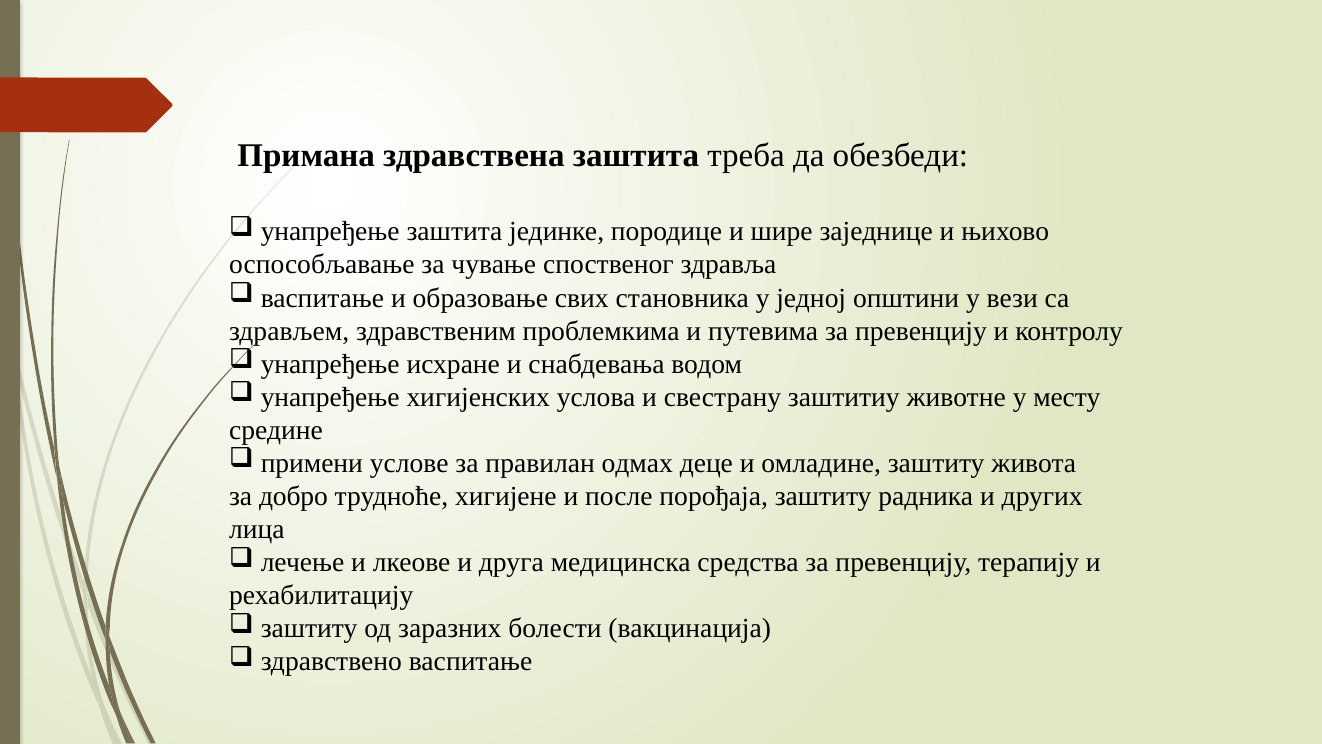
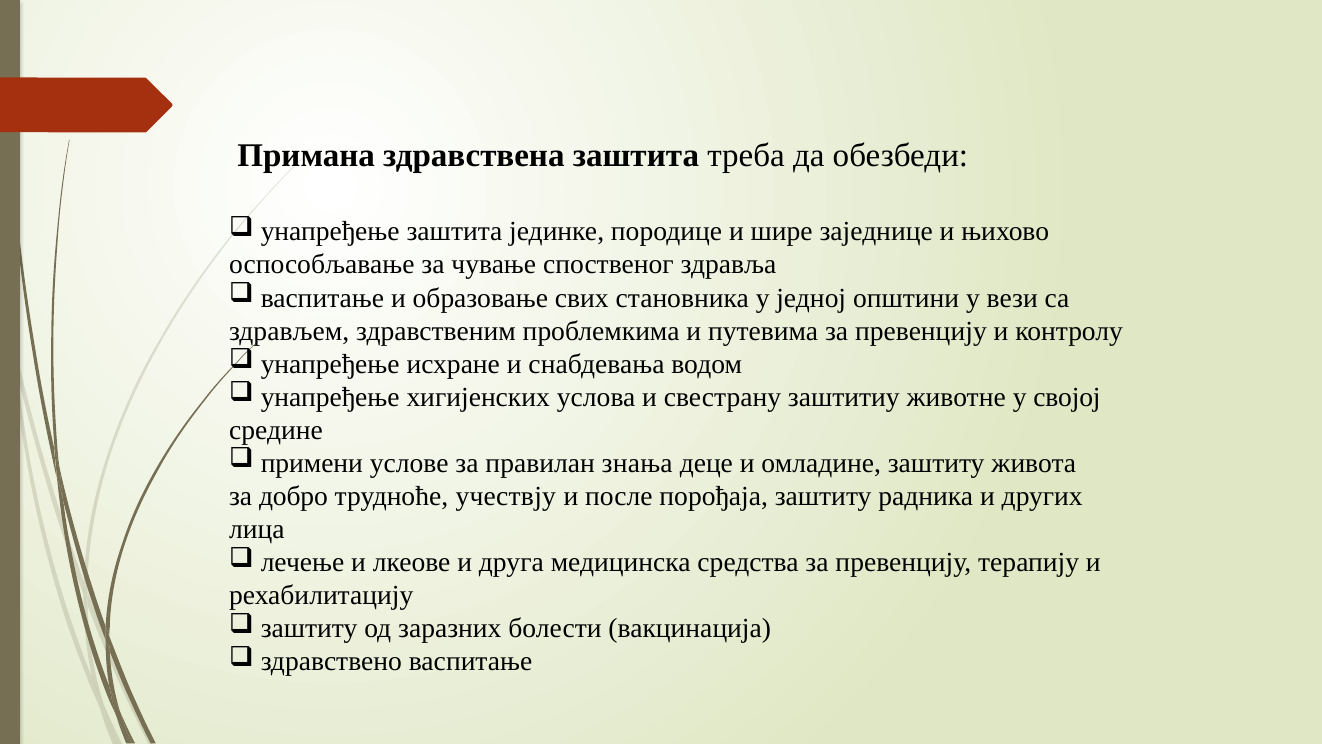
месту: месту -> својој
одмах: одмах -> знања
хигијене: хигијене -> учествју
